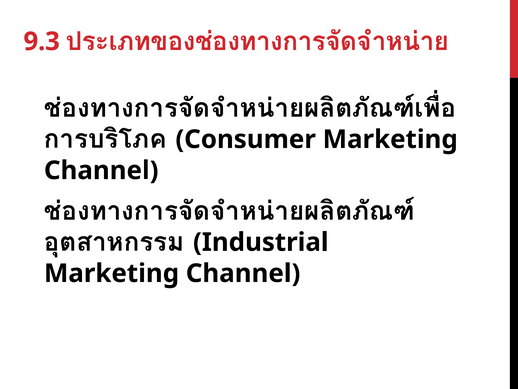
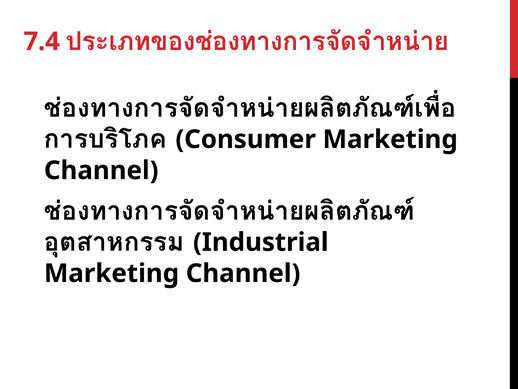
9.3: 9.3 -> 7.4
